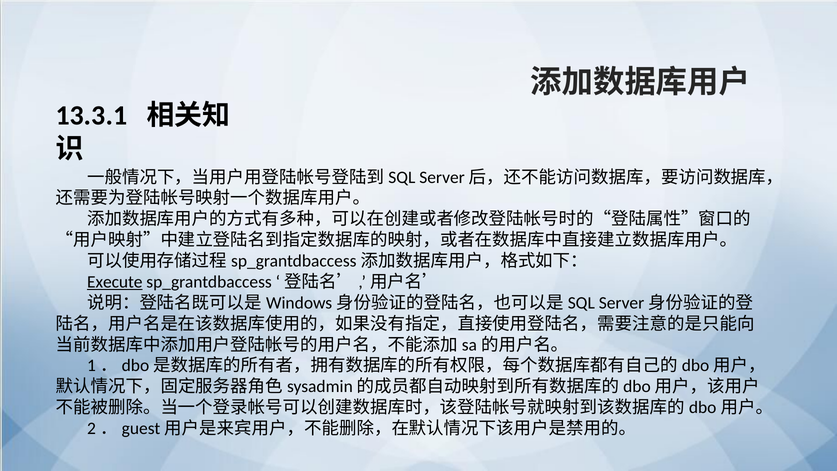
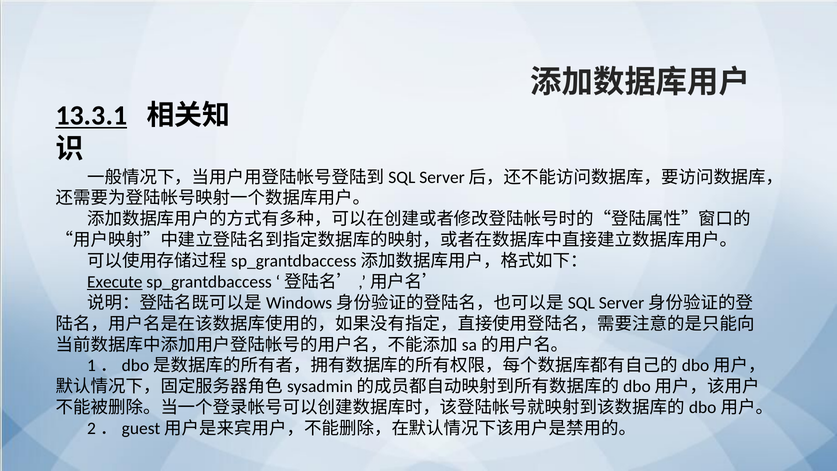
13.3.1 underline: none -> present
